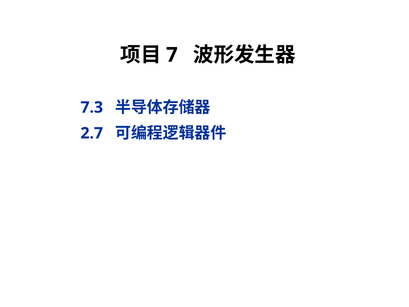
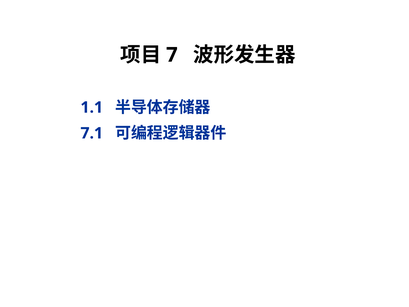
7.3: 7.3 -> 1.1
2.7: 2.7 -> 7.1
